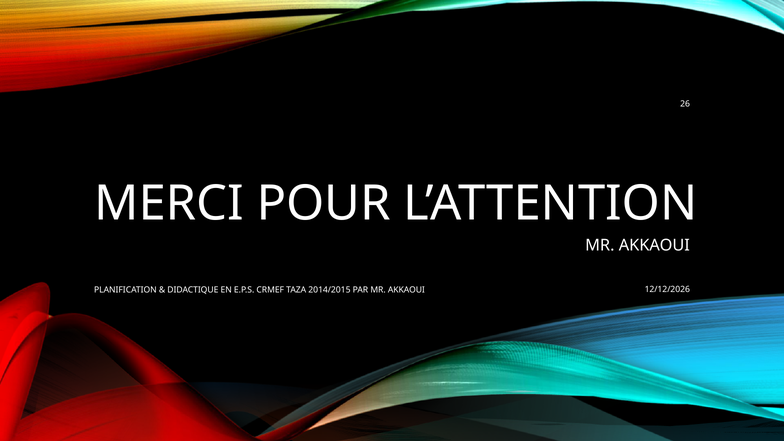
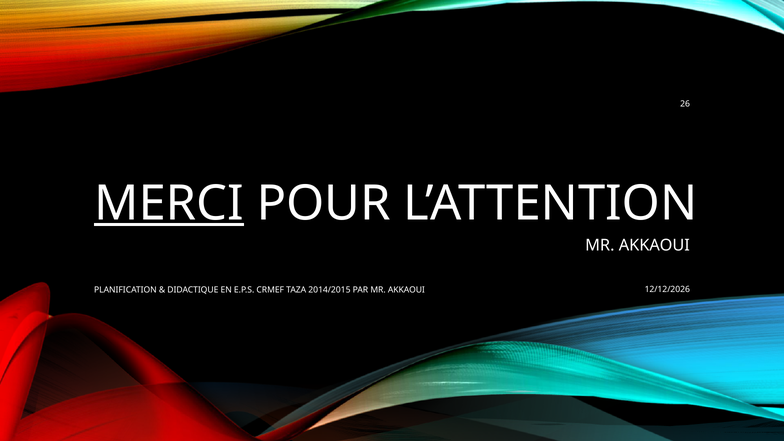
MERCI underline: none -> present
